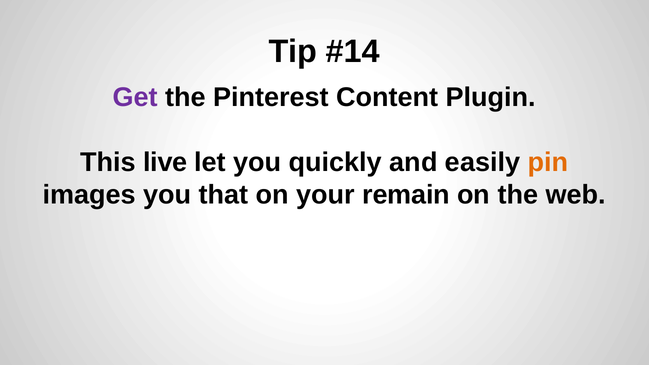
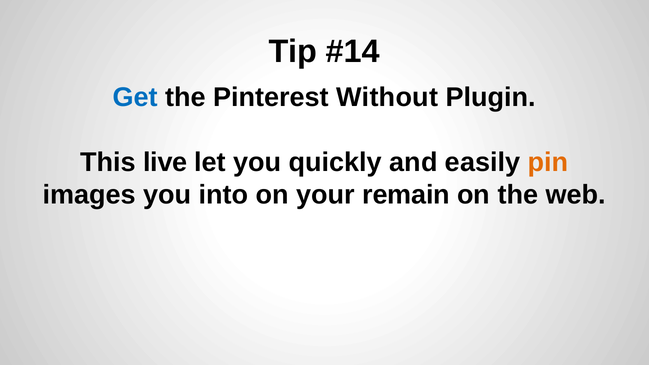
Get colour: purple -> blue
Content: Content -> Without
that: that -> into
